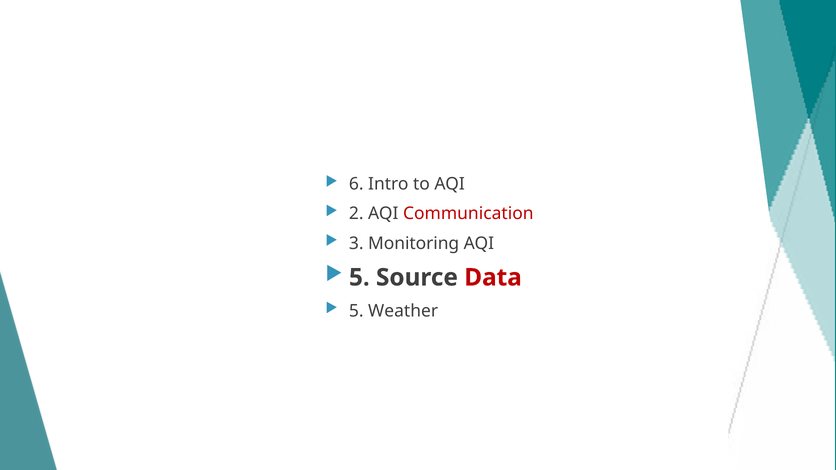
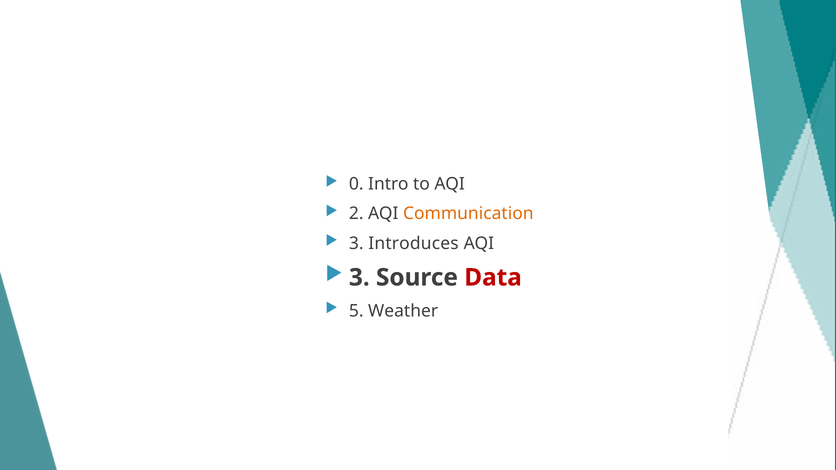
6: 6 -> 0
Communication colour: red -> orange
Monitoring: Monitoring -> Introduces
5 at (359, 278): 5 -> 3
